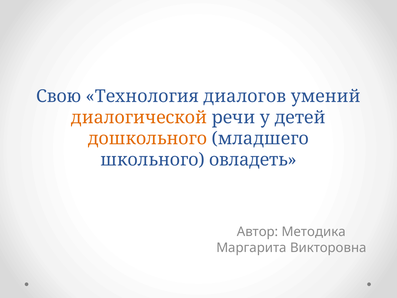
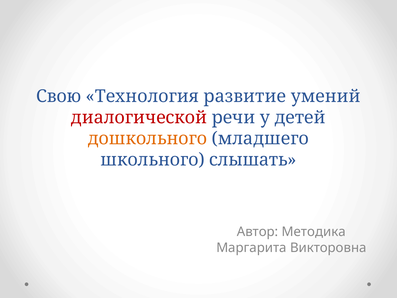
диалогов: диалогов -> развитие
диалогической colour: orange -> red
овладеть: овладеть -> слышать
